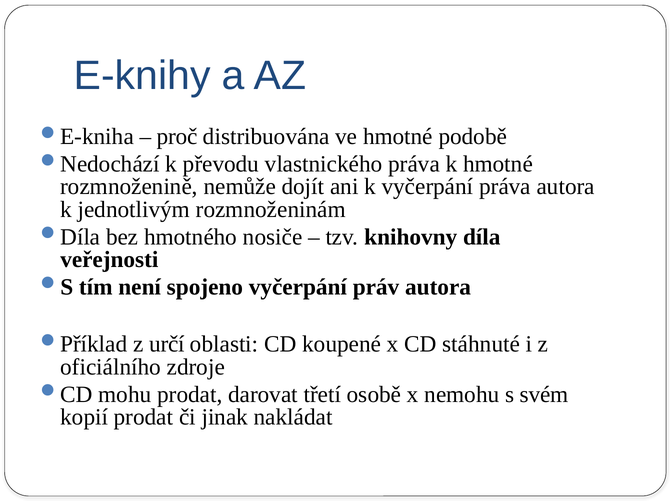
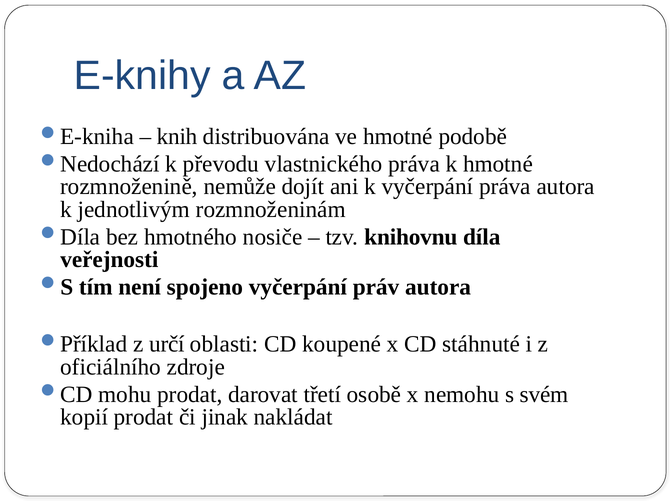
proč: proč -> knih
knihovny: knihovny -> knihovnu
